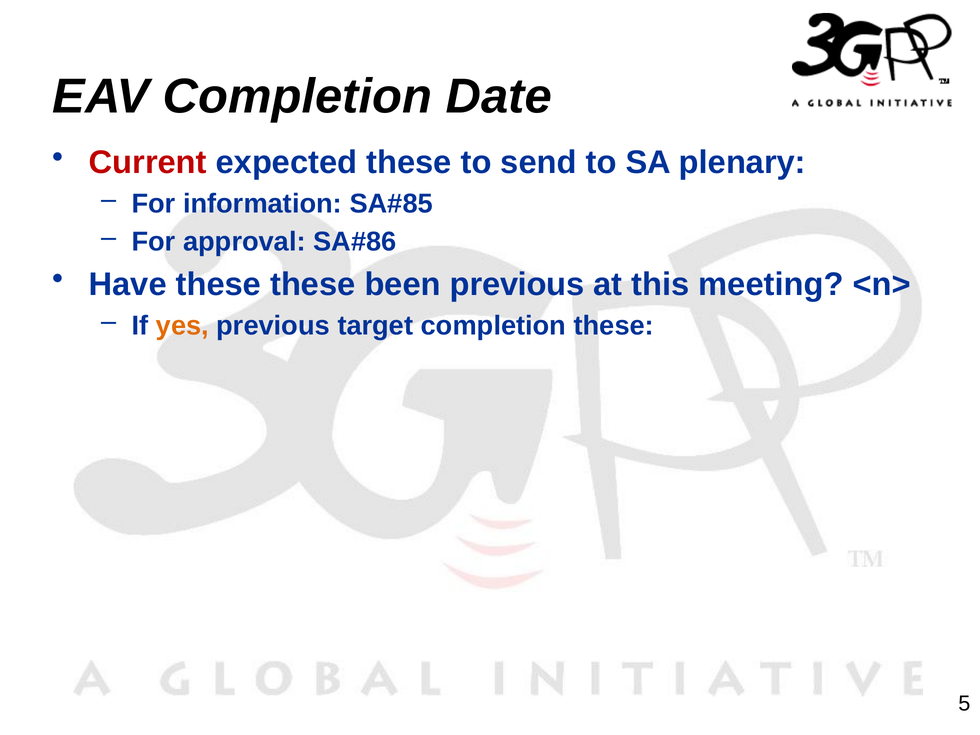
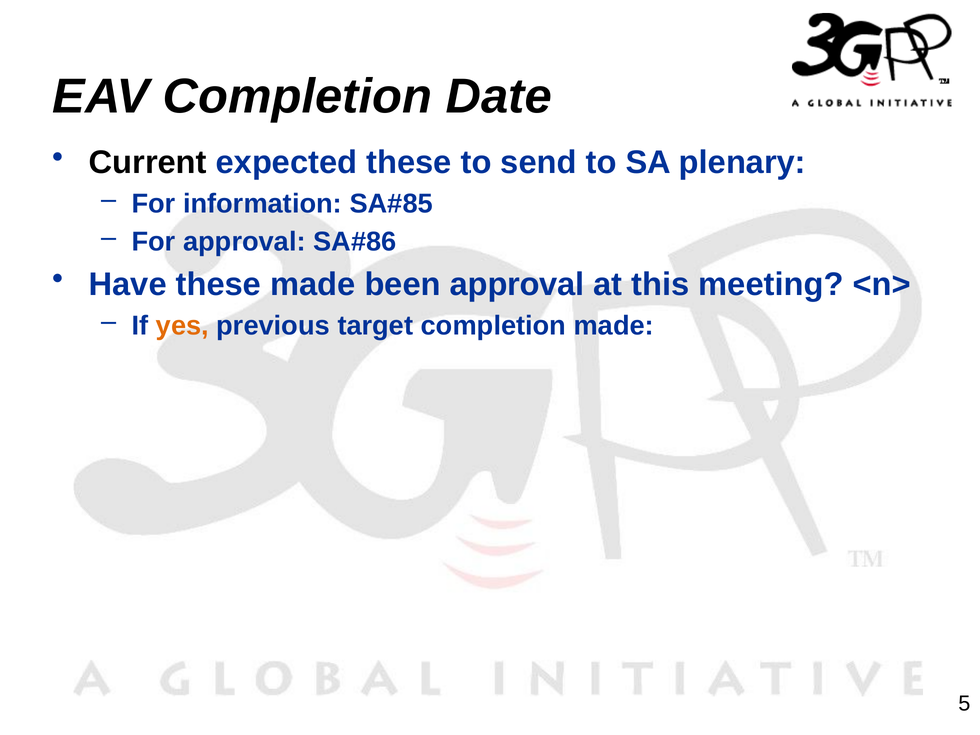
Current colour: red -> black
these these: these -> made
been previous: previous -> approval
completion these: these -> made
